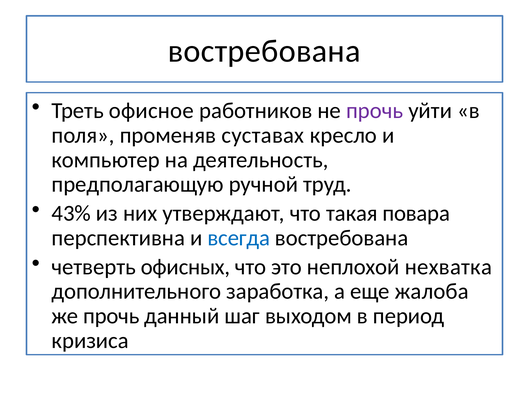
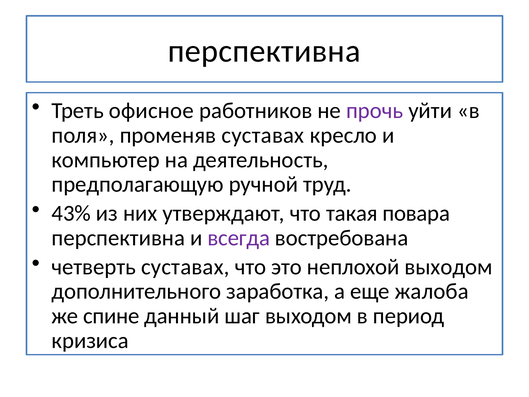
востребована at (264, 51): востребована -> перспективна
всегда colour: blue -> purple
четверть офисных: офисных -> суставах
неплохой нехватка: нехватка -> выходом
же прочь: прочь -> спине
